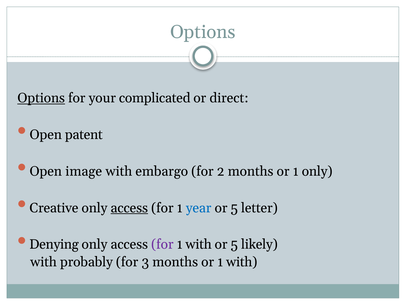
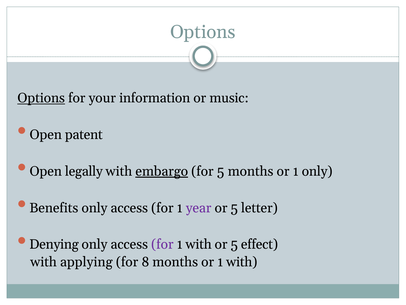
complicated: complicated -> information
direct: direct -> music
image: image -> legally
embargo underline: none -> present
for 2: 2 -> 5
Creative: Creative -> Benefits
access at (129, 208) underline: present -> none
year colour: blue -> purple
likely: likely -> effect
probably: probably -> applying
3: 3 -> 8
